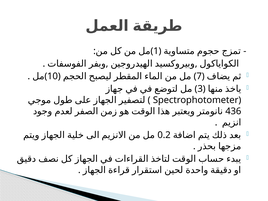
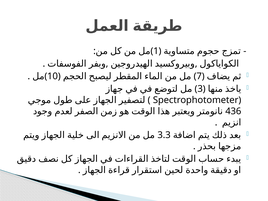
0.2: 0.2 -> 3.3
